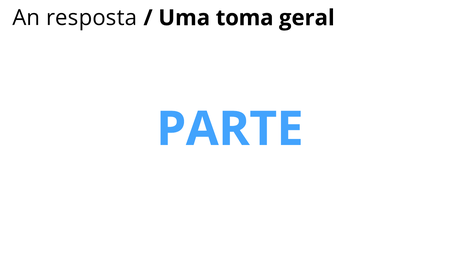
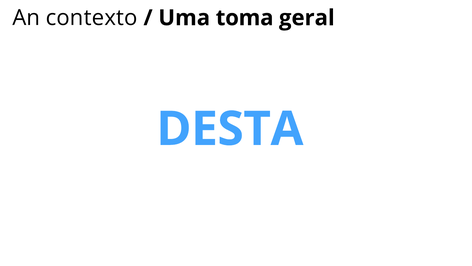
resposta: resposta -> contexto
PARTE: PARTE -> DESTA
